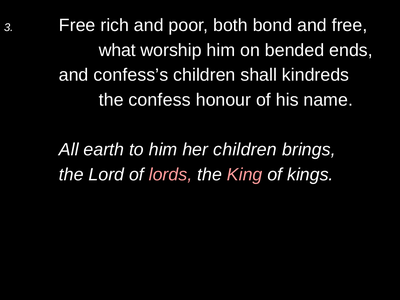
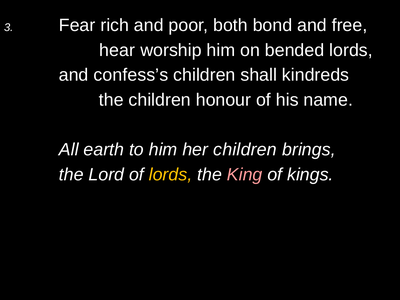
3 Free: Free -> Fear
what: what -> hear
bended ends: ends -> lords
the confess: confess -> children
lords at (171, 175) colour: pink -> yellow
